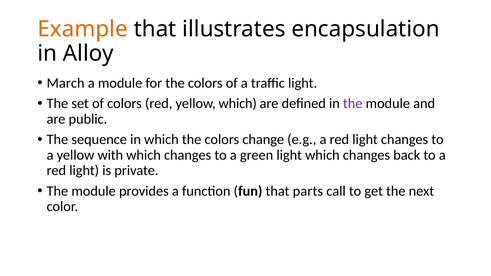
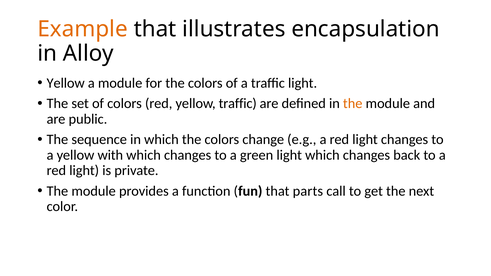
March at (66, 83): March -> Yellow
yellow which: which -> traffic
the at (353, 104) colour: purple -> orange
